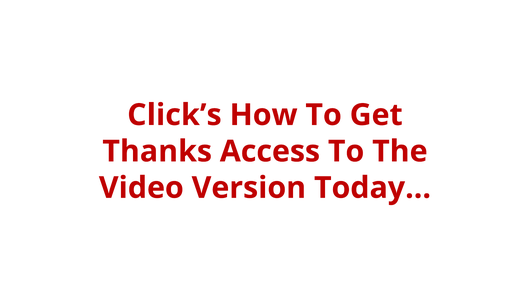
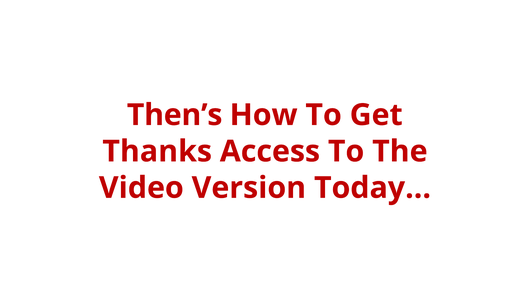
Click’s: Click’s -> Then’s
